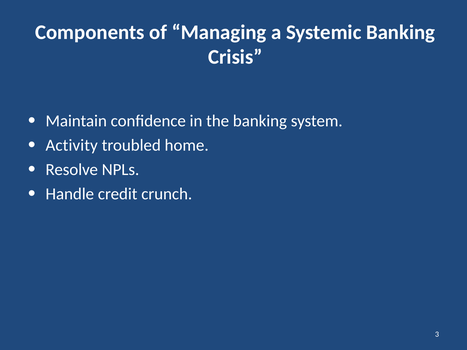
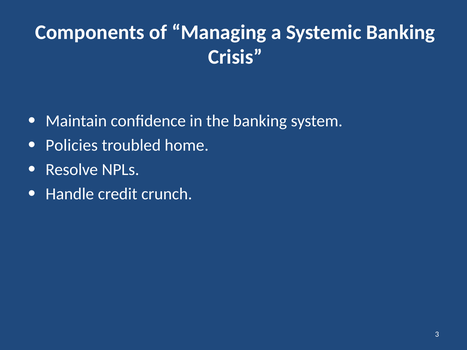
Activity: Activity -> Policies
